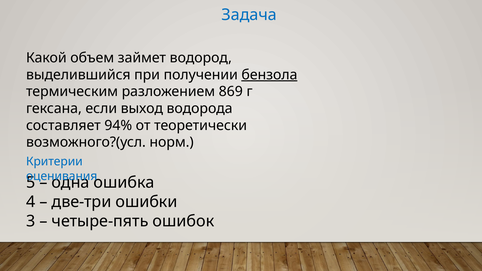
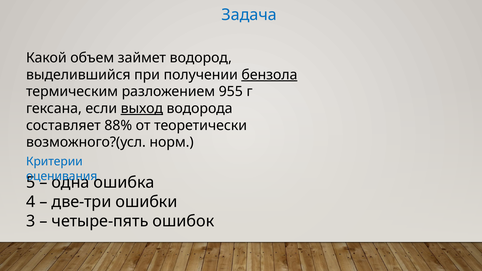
869: 869 -> 955
выход underline: none -> present
94%: 94% -> 88%
